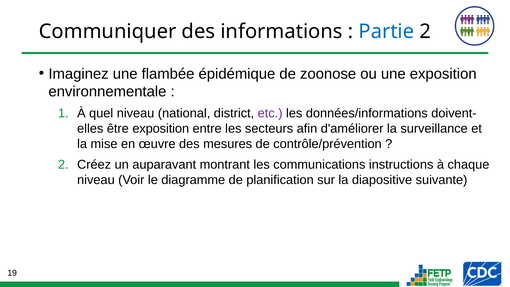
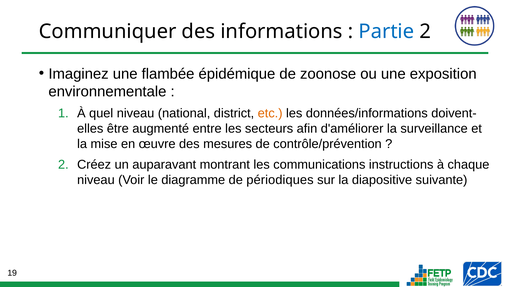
etc colour: purple -> orange
être exposition: exposition -> augmenté
planification: planification -> périodiques
